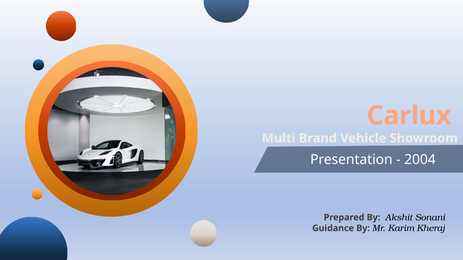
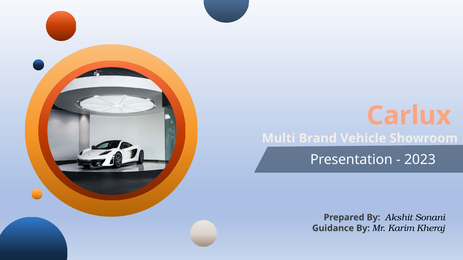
2004: 2004 -> 2023
